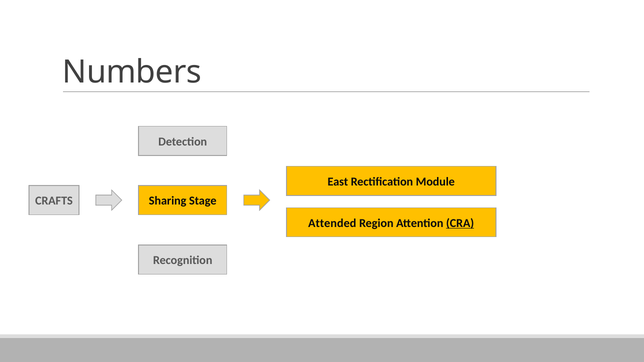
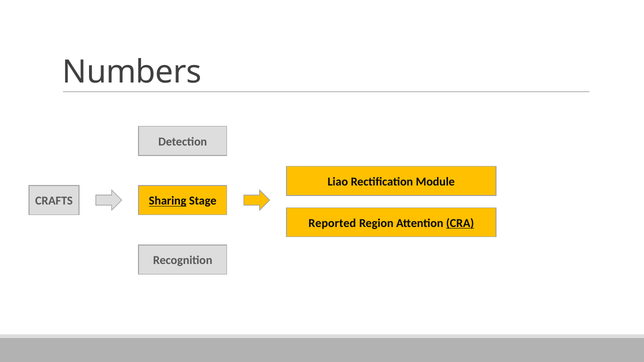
East: East -> Liao
Sharing underline: none -> present
Attended: Attended -> Reported
